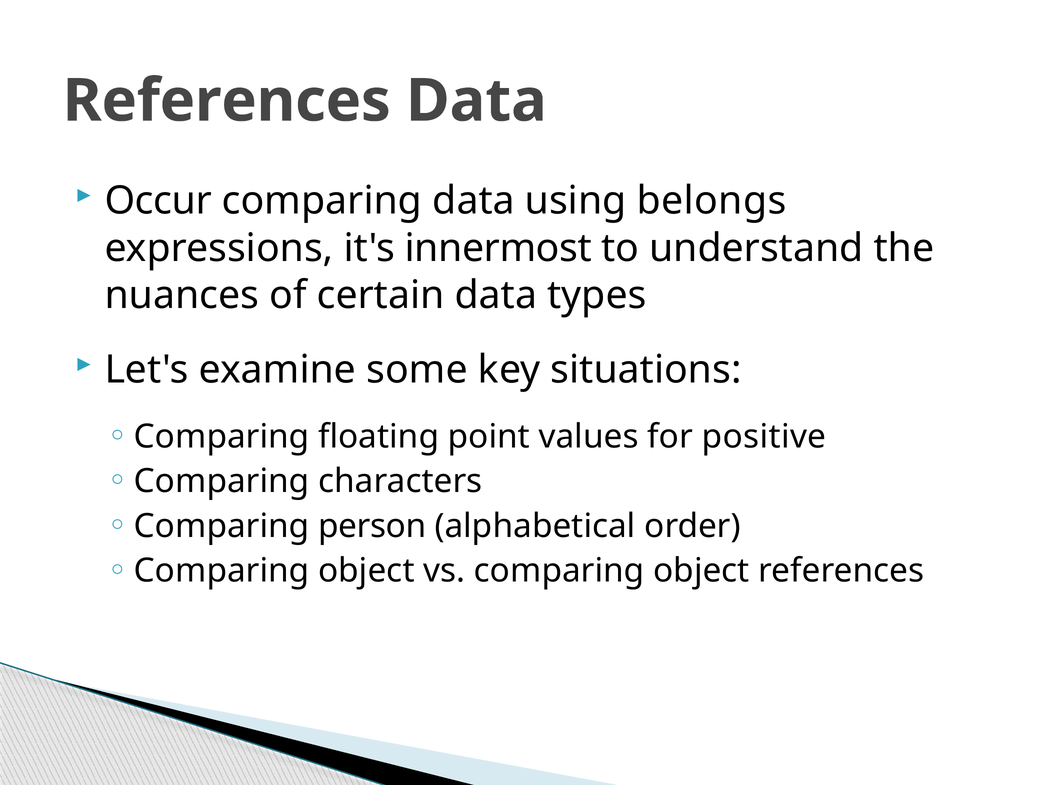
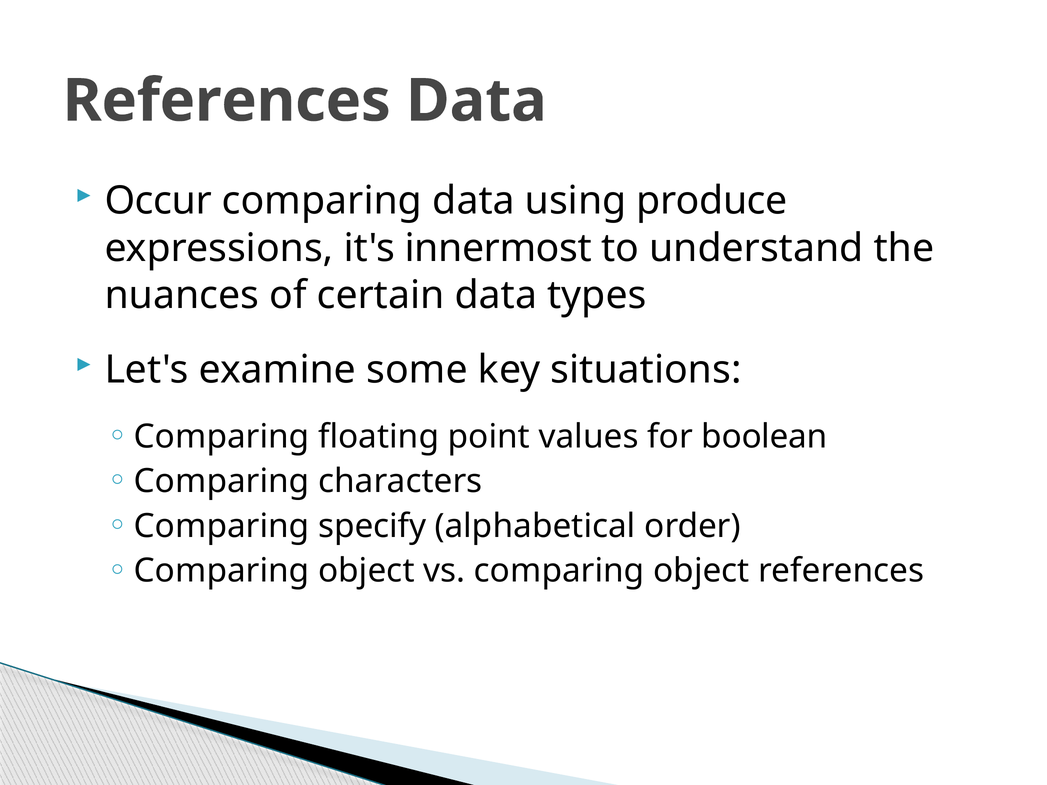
belongs: belongs -> produce
positive: positive -> boolean
person: person -> specify
